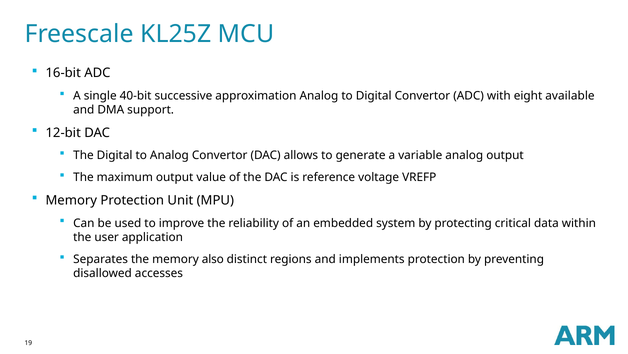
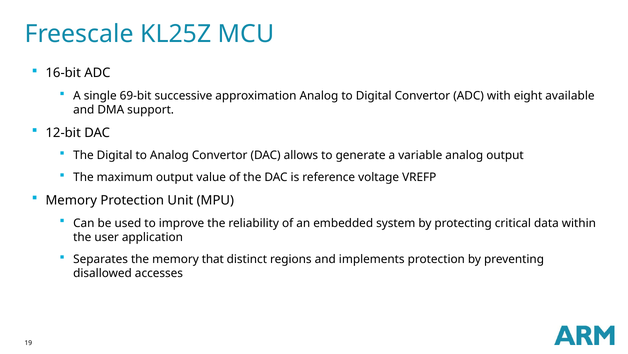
40-bit: 40-bit -> 69-bit
also: also -> that
